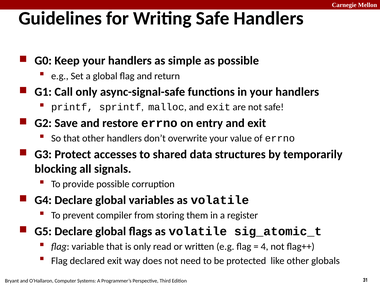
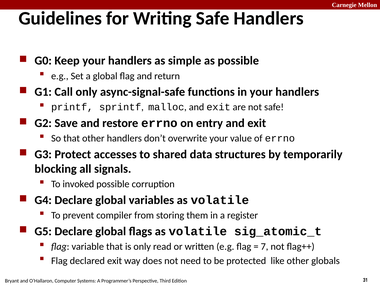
provide: provide -> invoked
4: 4 -> 7
